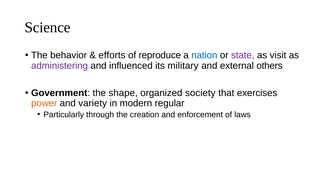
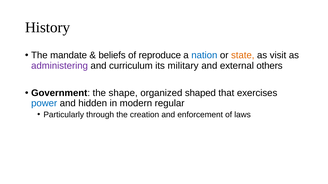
Science: Science -> History
behavior: behavior -> mandate
efforts: efforts -> beliefs
state colour: purple -> orange
influenced: influenced -> curriculum
society: society -> shaped
power colour: orange -> blue
variety: variety -> hidden
